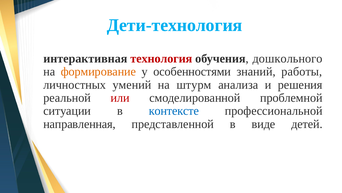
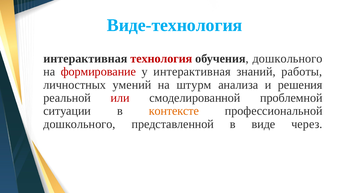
Дети-технология: Дети-технология -> Виде-технология
формирование colour: orange -> red
у особенностями: особенностями -> интерактивная
контексте colour: blue -> orange
направленная at (80, 124): направленная -> дошкольного
детей: детей -> через
